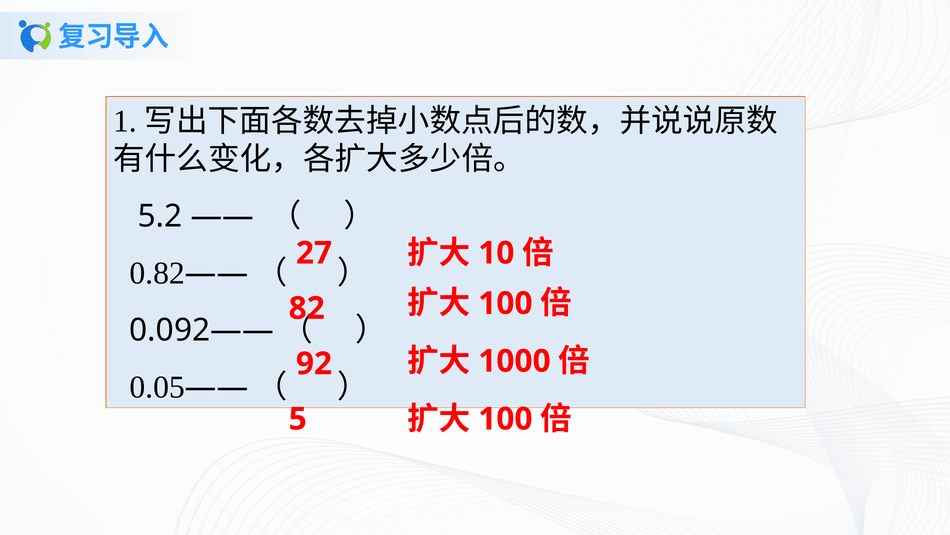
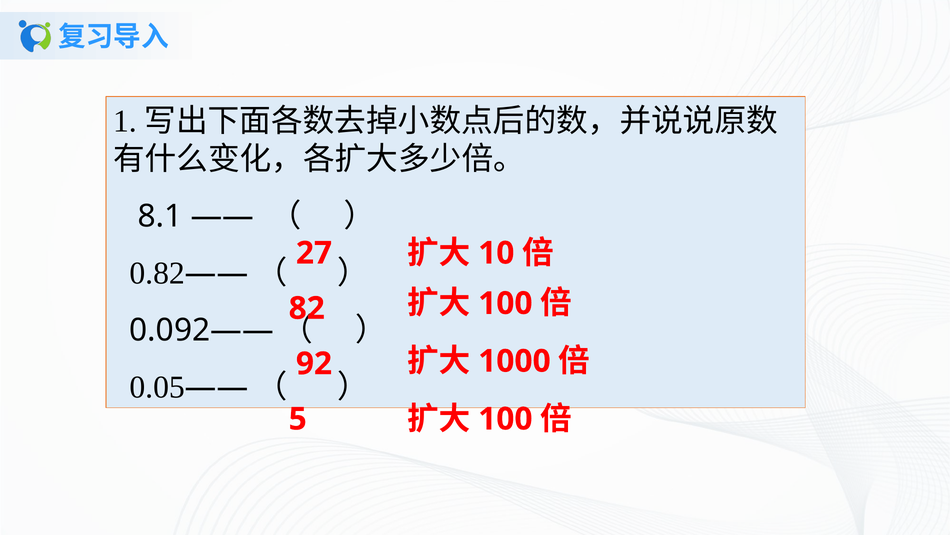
5.2: 5.2 -> 8.1
